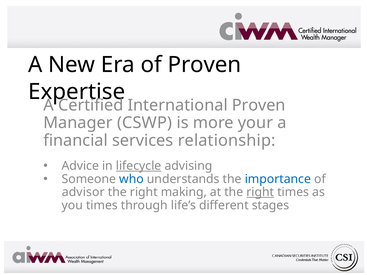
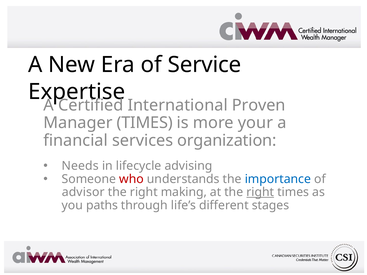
of Proven: Proven -> Service
Manager CSWP: CSWP -> TIMES
relationship: relationship -> organization
Advice: Advice -> Needs
lifecycle underline: present -> none
who colour: blue -> red
you times: times -> paths
